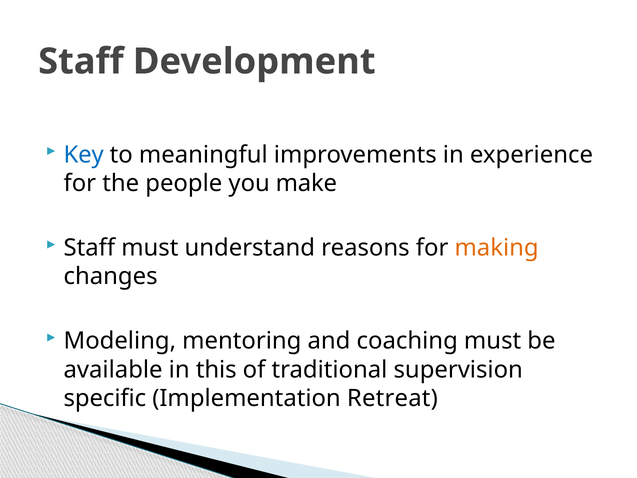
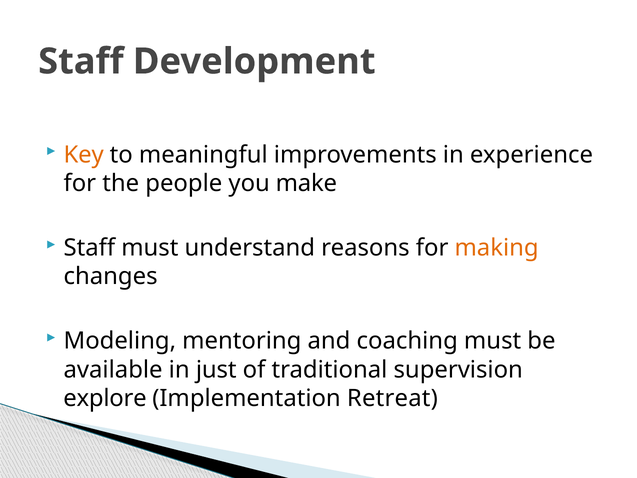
Key colour: blue -> orange
this: this -> just
specific: specific -> explore
